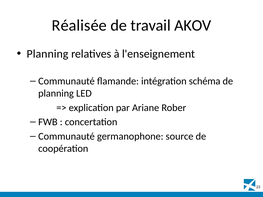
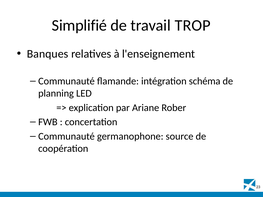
Réalisée: Réalisée -> Simplifié
AKOV: AKOV -> TROP
Planning at (48, 54): Planning -> Banques
